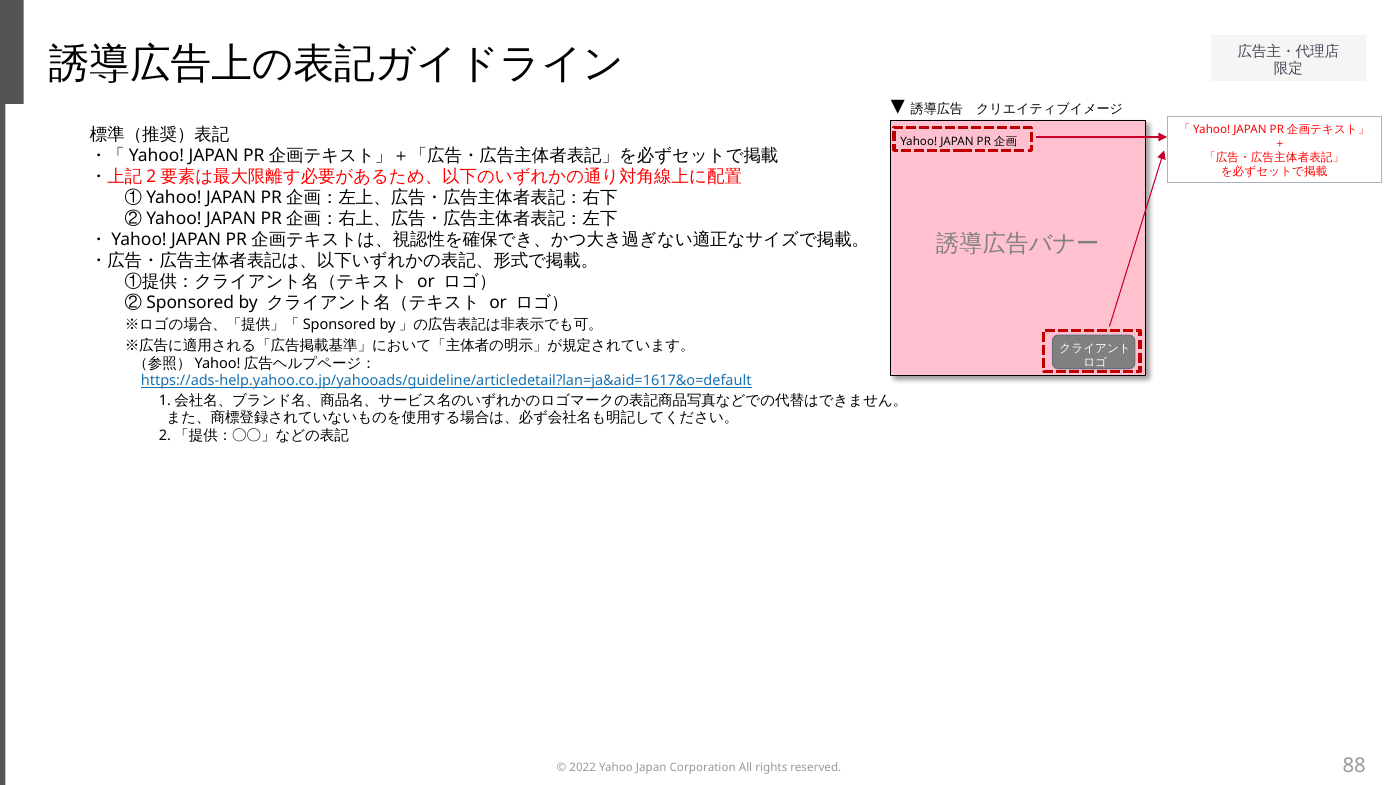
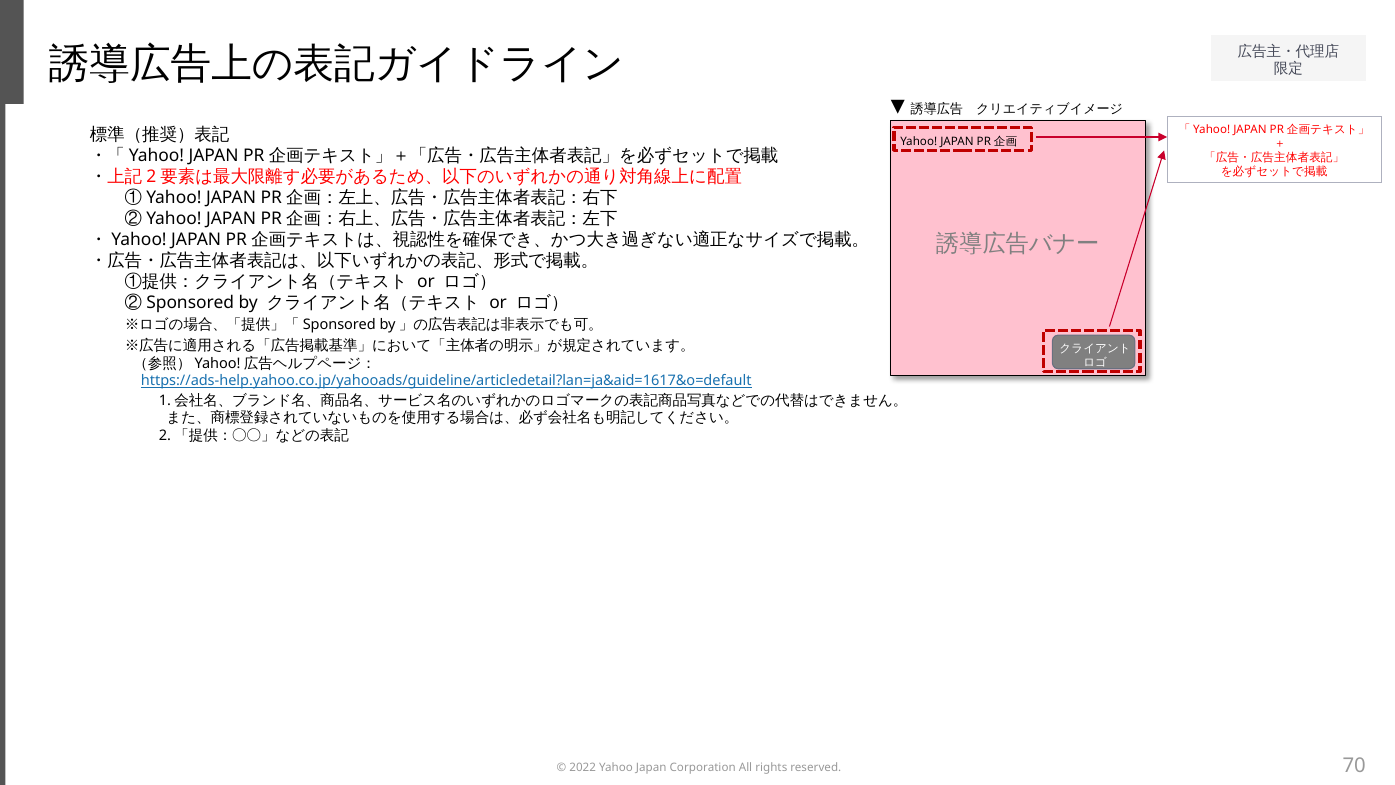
88: 88 -> 70
